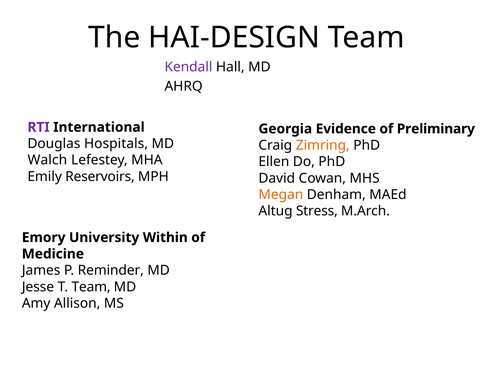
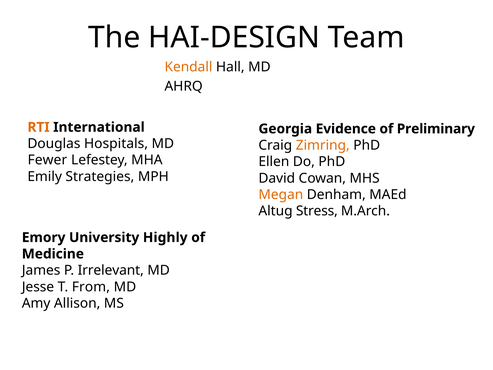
Kendall colour: purple -> orange
RTI colour: purple -> orange
Walch: Walch -> Fewer
Reservoirs: Reservoirs -> Strategies
Within: Within -> Highly
Reminder: Reminder -> Irrelevant
T Team: Team -> From
